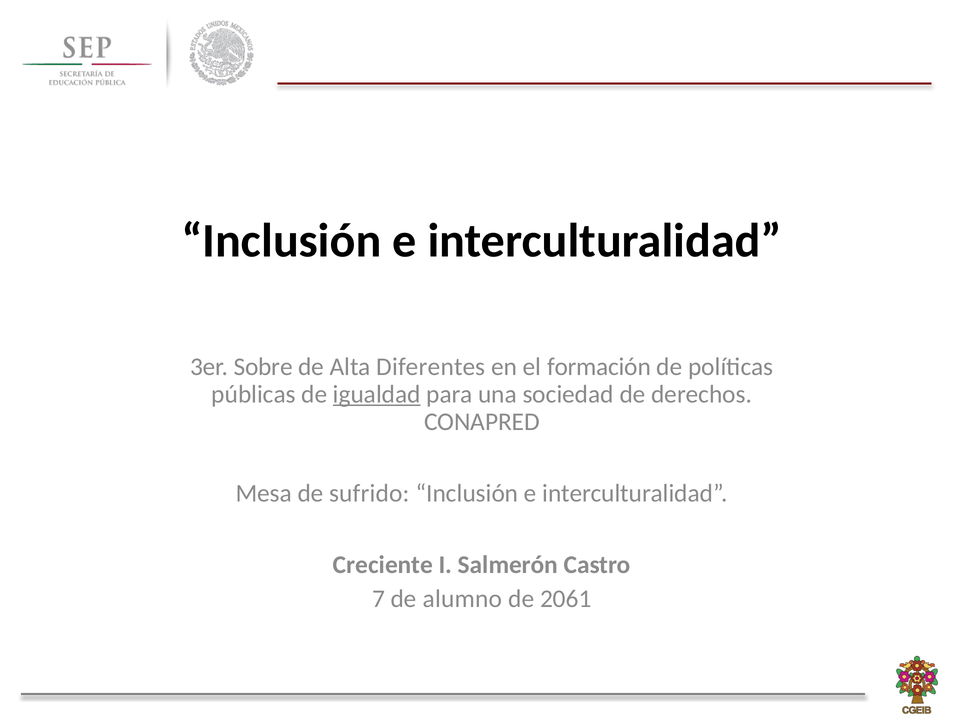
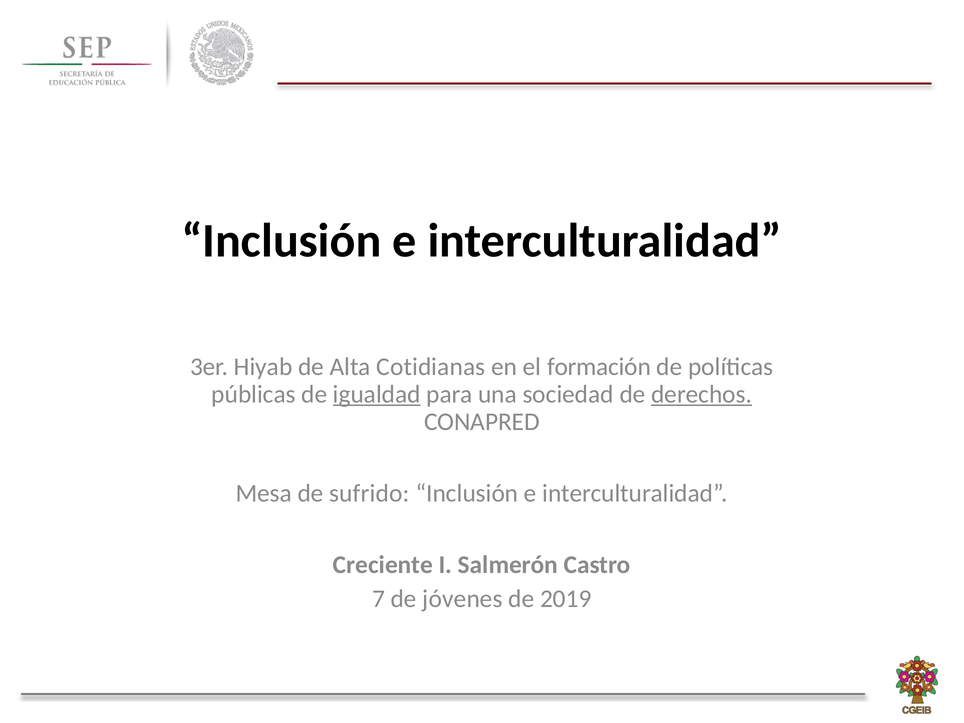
Sobre: Sobre -> Hiyab
Diferentes: Diferentes -> Cotidianas
derechos underline: none -> present
alumno: alumno -> jóvenes
2061: 2061 -> 2019
